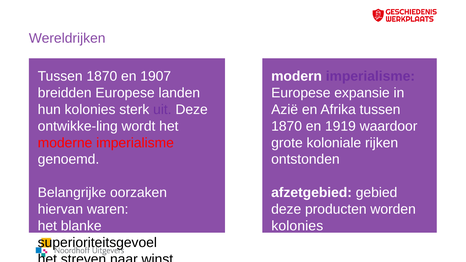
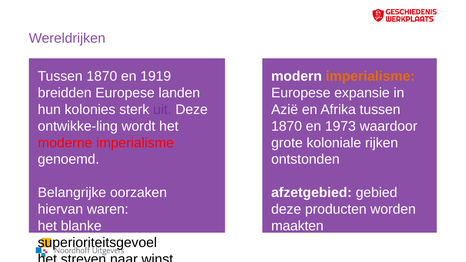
1907: 1907 -> 1919
imperialisme at (370, 76) colour: purple -> orange
1919: 1919 -> 1973
kolonies at (297, 226): kolonies -> maakten
